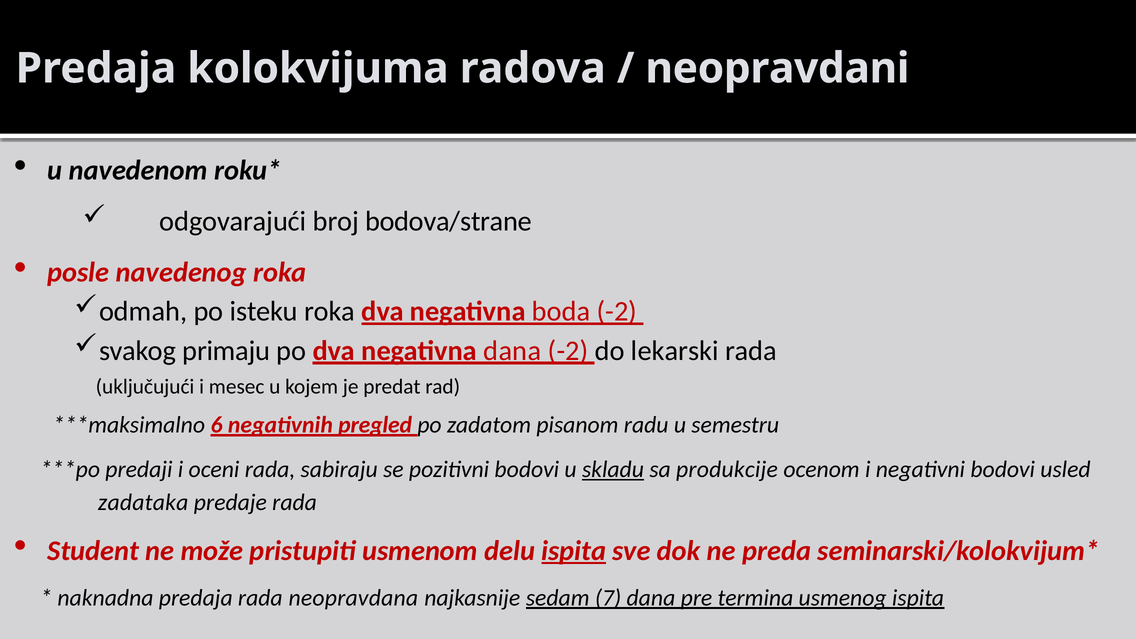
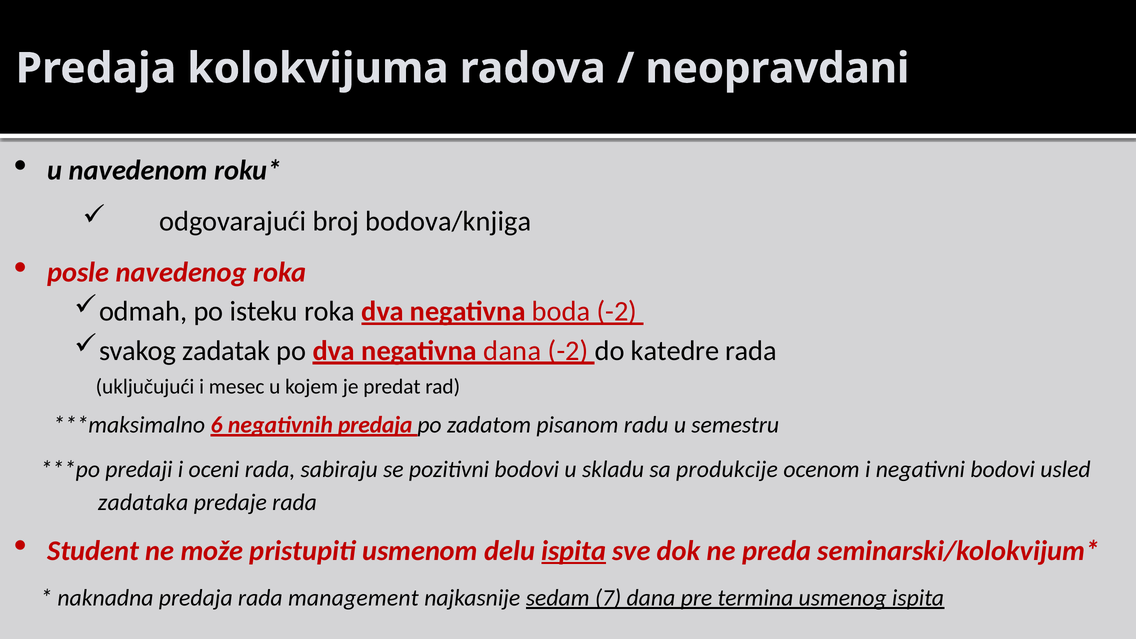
bodova/strane: bodova/strane -> bodova/knjiga
primaju: primaju -> zadatak
lekarski: lekarski -> katedre
negativnih pregled: pregled -> predaja
skladu underline: present -> none
neopravdana: neopravdana -> management
